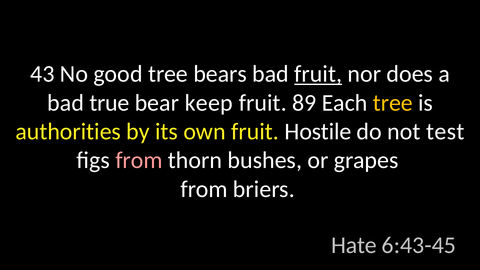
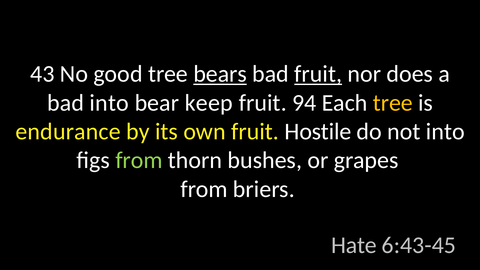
bears underline: none -> present
bad true: true -> into
89: 89 -> 94
authorities: authorities -> endurance
not test: test -> into
from at (139, 160) colour: pink -> light green
